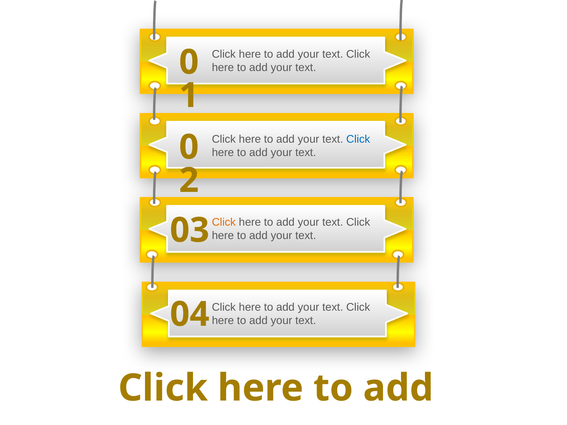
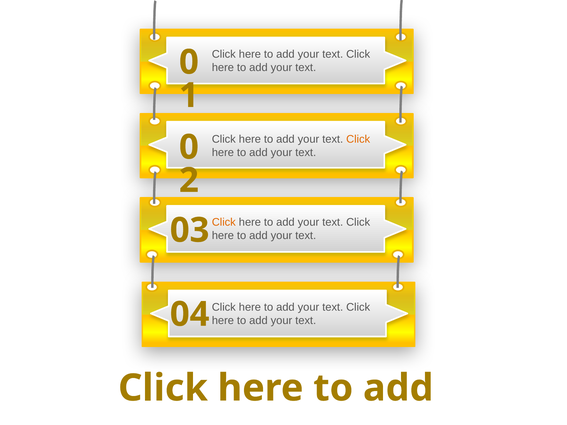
Click at (358, 139) colour: blue -> orange
